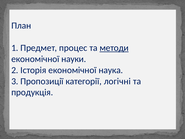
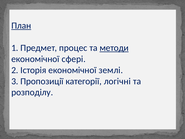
План underline: none -> present
науки: науки -> сфері
наука: наука -> землі
продукція: продукція -> розподілу
